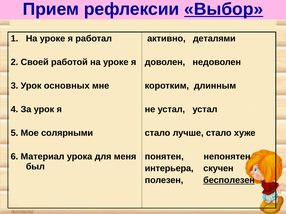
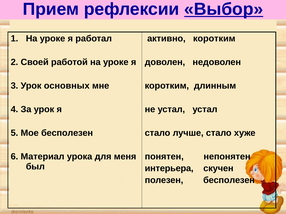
активно деталями: деталями -> коротким
Мое солярными: солярными -> бесполезен
бесполезен at (229, 181) underline: present -> none
